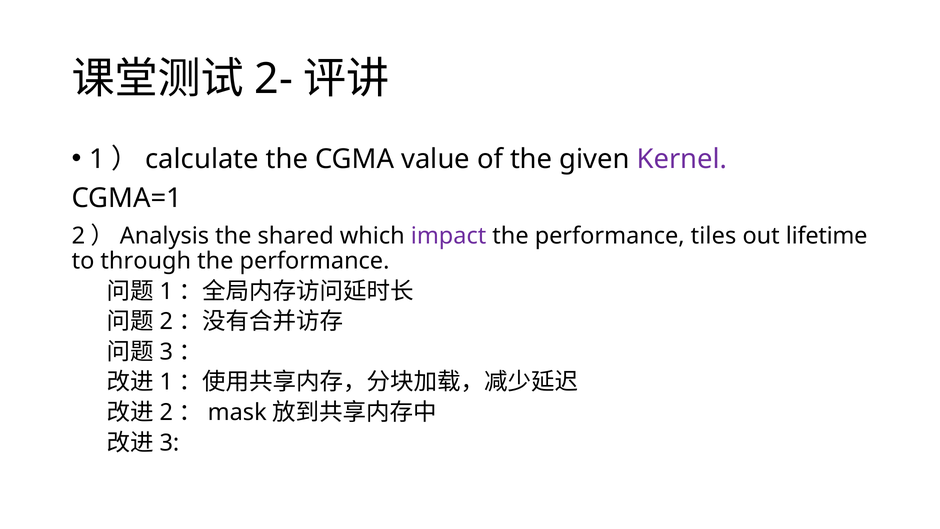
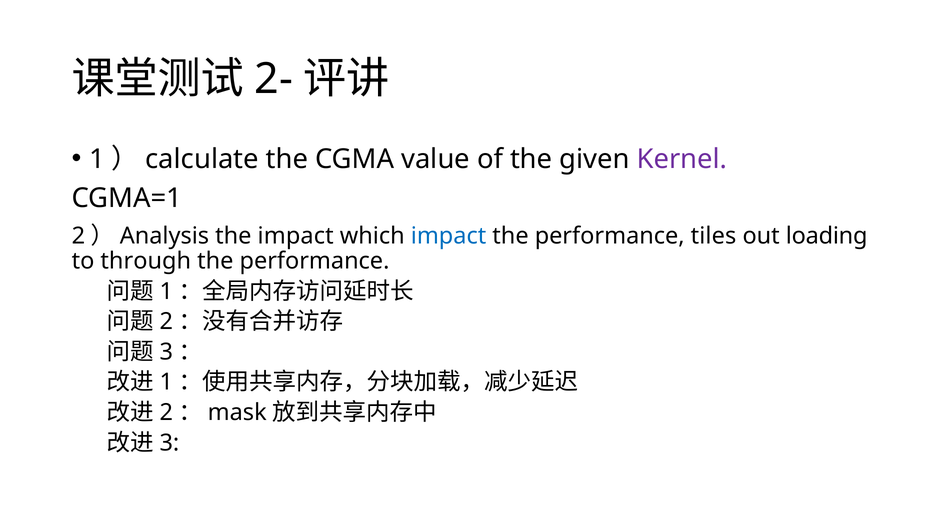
the shared: shared -> impact
impact at (449, 236) colour: purple -> blue
lifetime: lifetime -> loading
